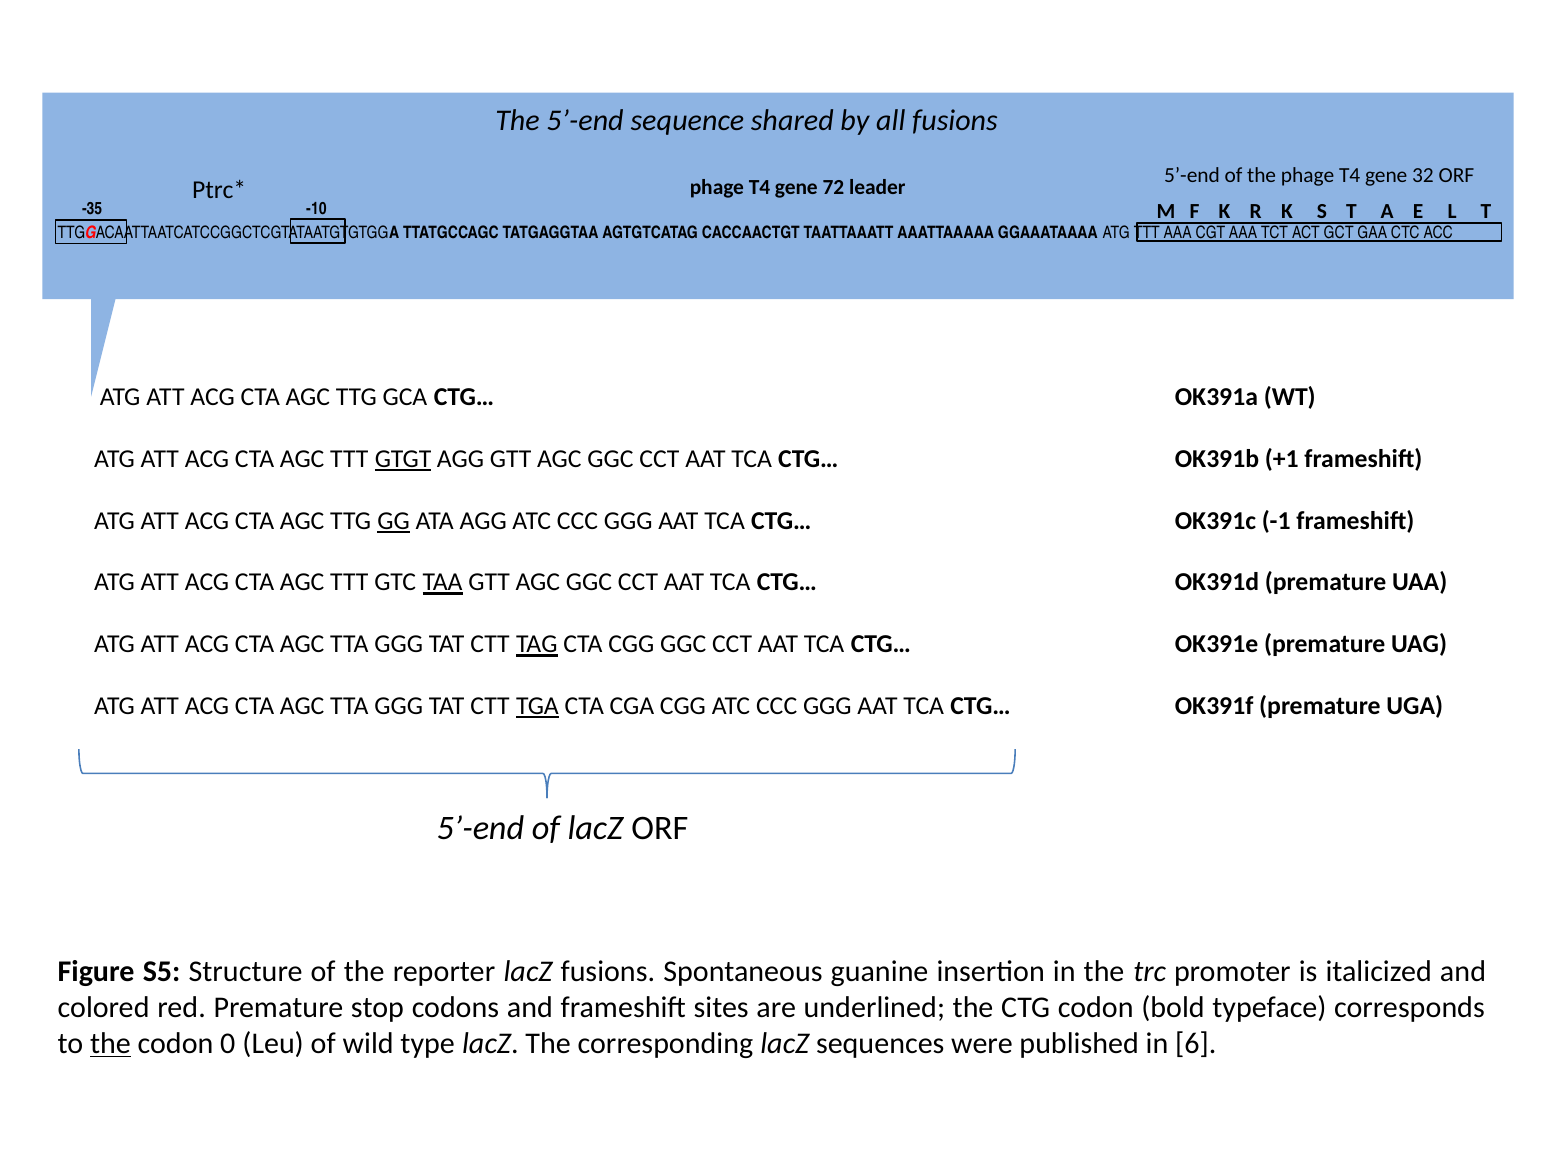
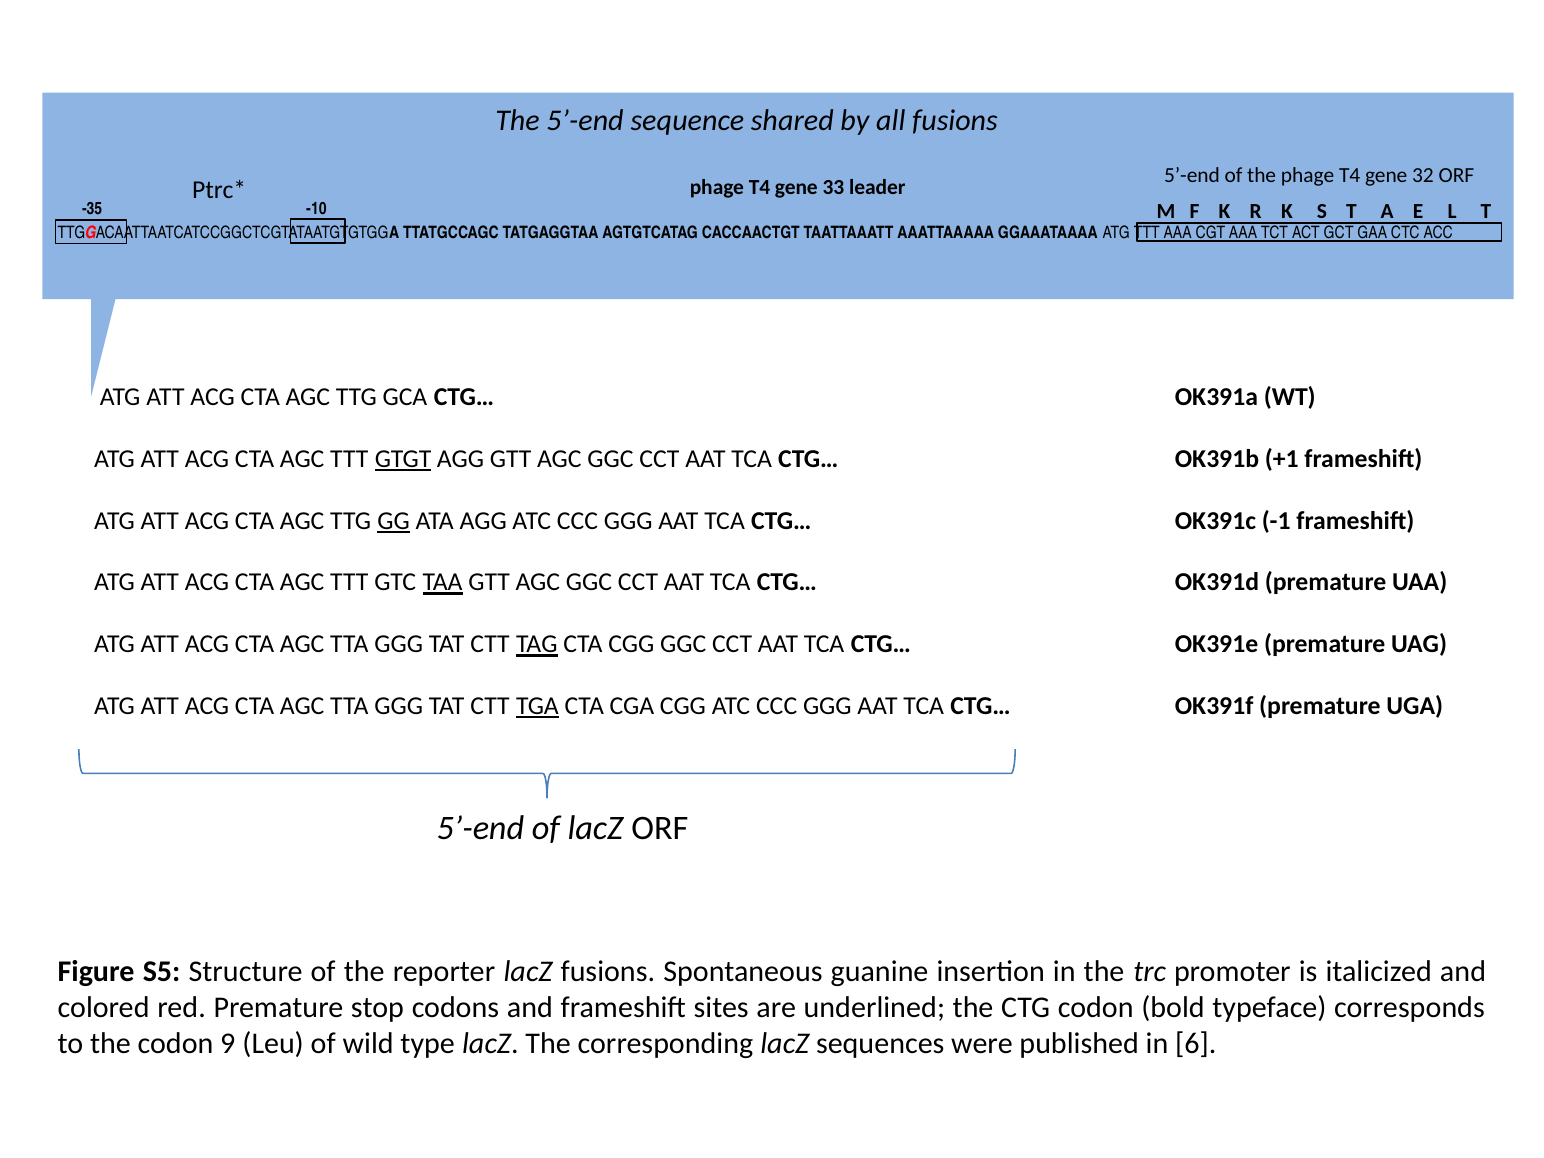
72: 72 -> 33
the at (110, 1044) underline: present -> none
0: 0 -> 9
